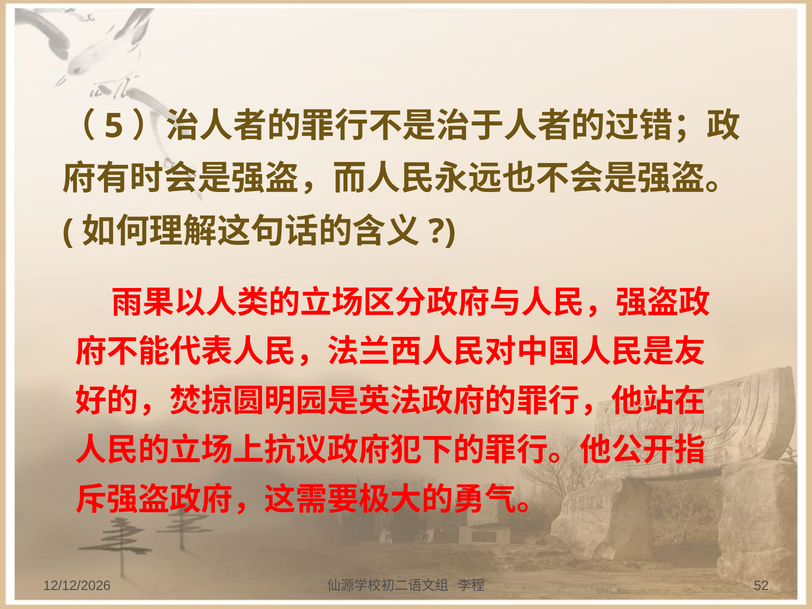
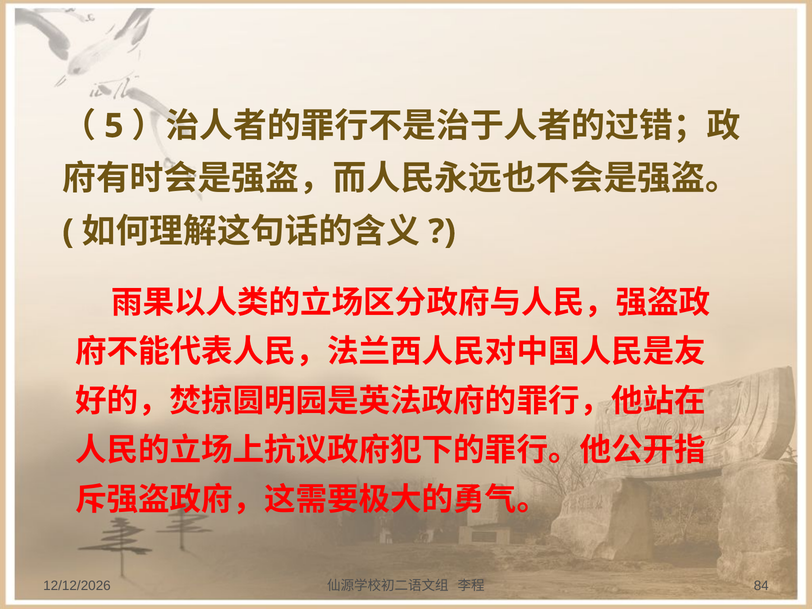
52: 52 -> 84
